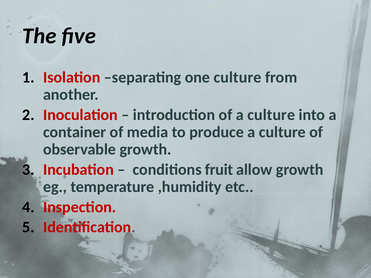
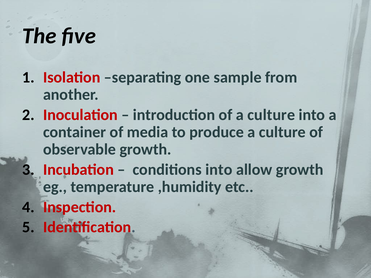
one culture: culture -> sample
conditions fruit: fruit -> into
